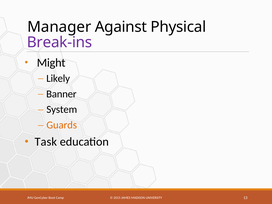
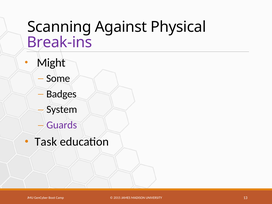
Manager: Manager -> Scanning
Likely: Likely -> Some
Banner: Banner -> Badges
Guards colour: orange -> purple
